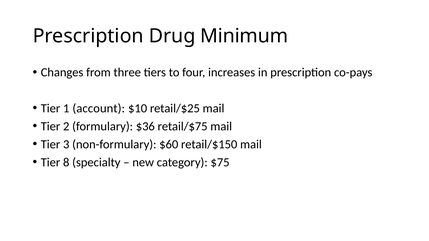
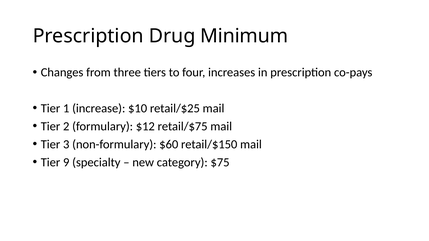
account: account -> increase
$36: $36 -> $12
8: 8 -> 9
